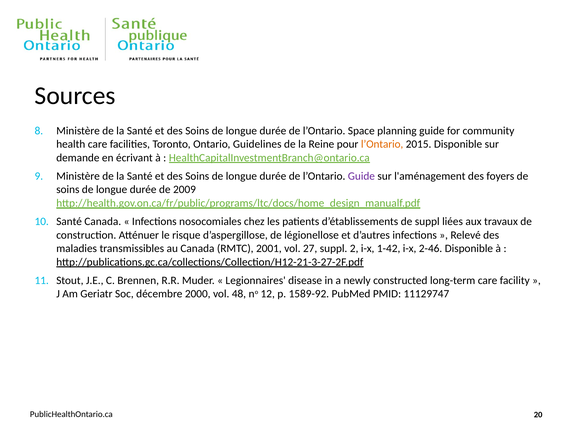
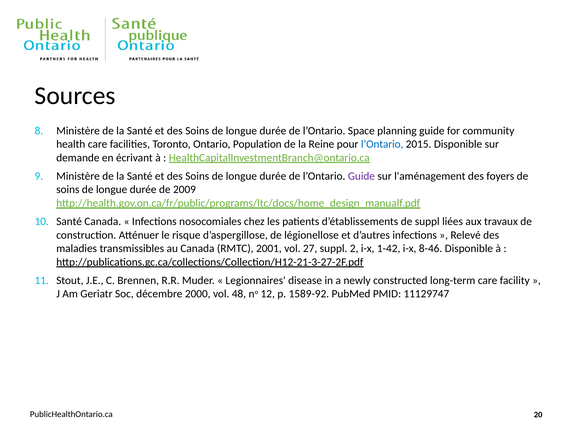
Guidelines: Guidelines -> Population
l’Ontario at (382, 144) colour: orange -> blue
2-46: 2-46 -> 8-46
